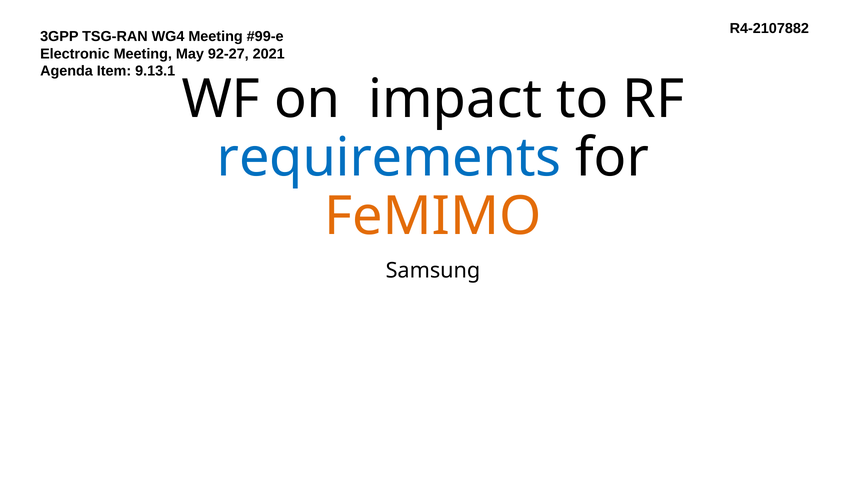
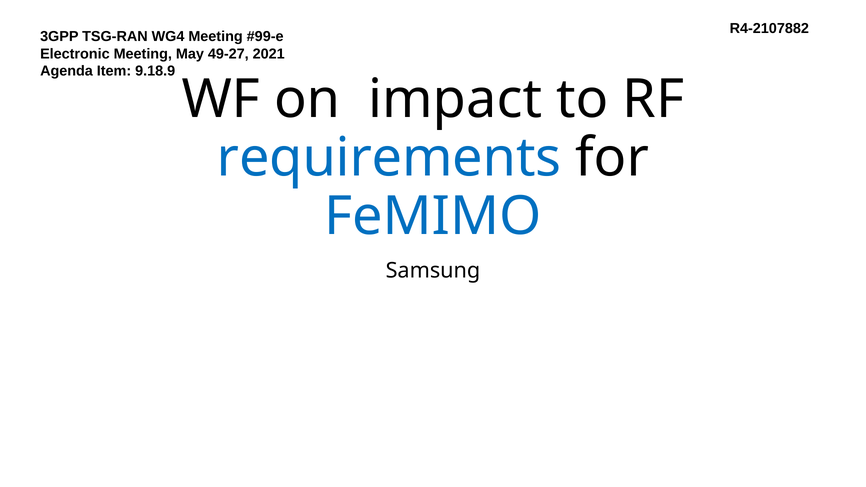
92-27: 92-27 -> 49-27
9.13.1: 9.13.1 -> 9.18.9
FeMIMO colour: orange -> blue
